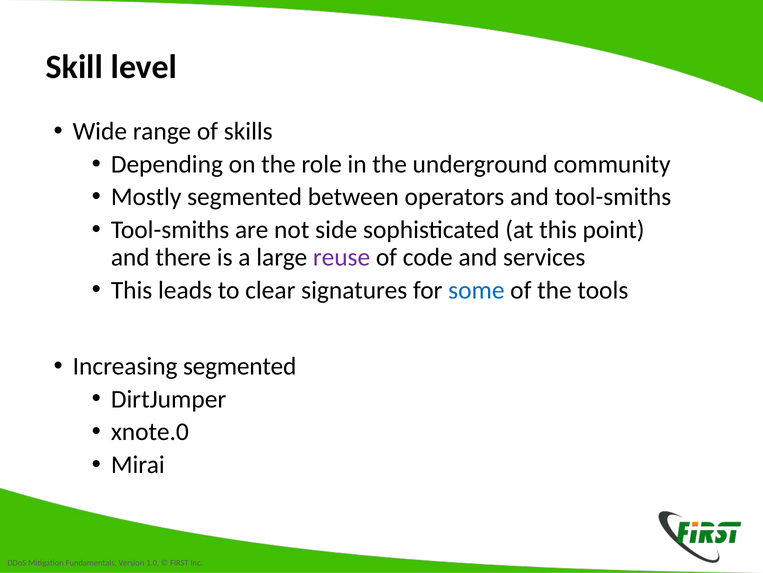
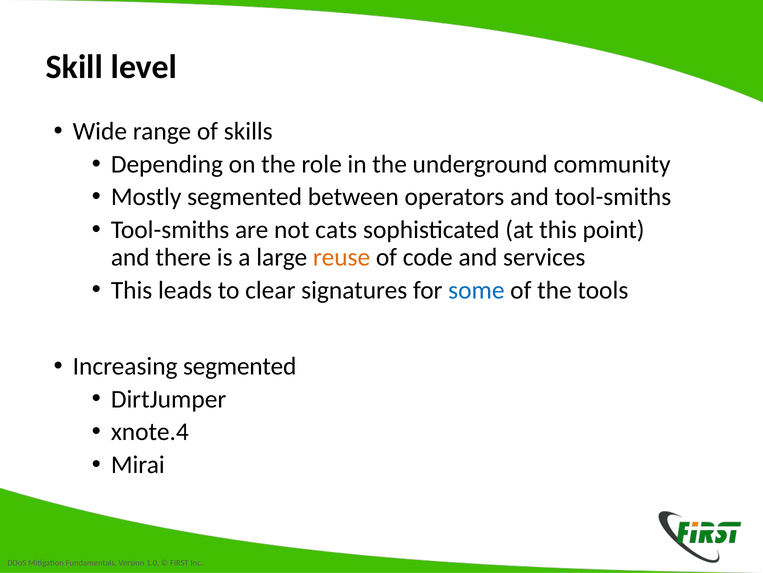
side: side -> cats
reuse colour: purple -> orange
xnote.0: xnote.0 -> xnote.4
